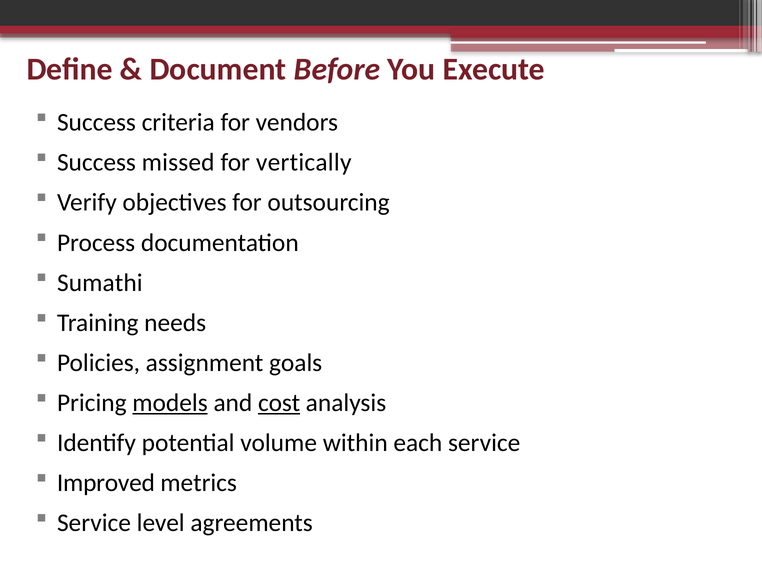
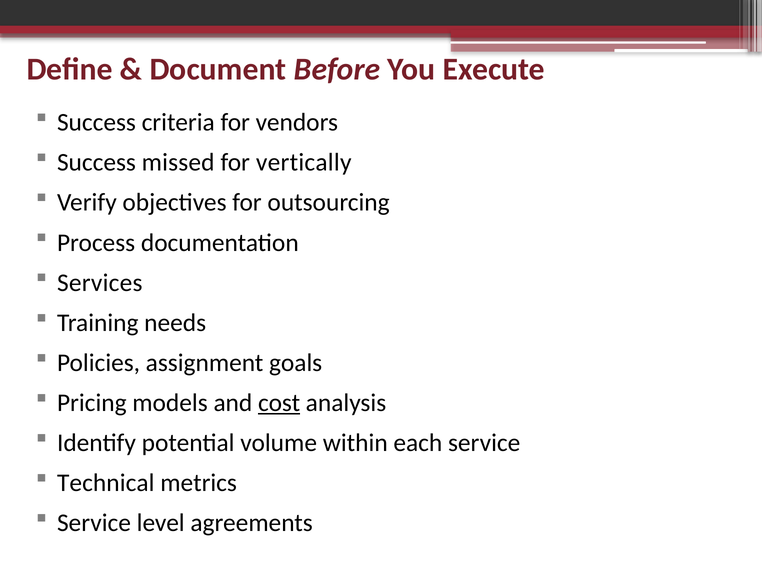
Sumathi: Sumathi -> Services
models underline: present -> none
Improved: Improved -> Technical
